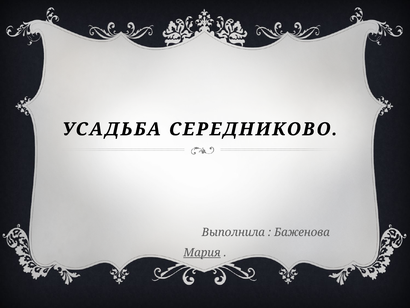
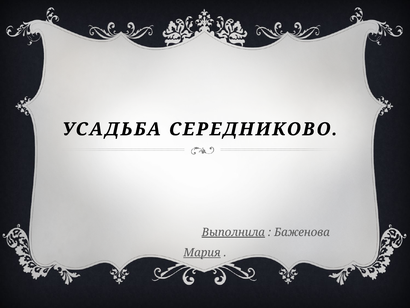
Выполнила underline: none -> present
